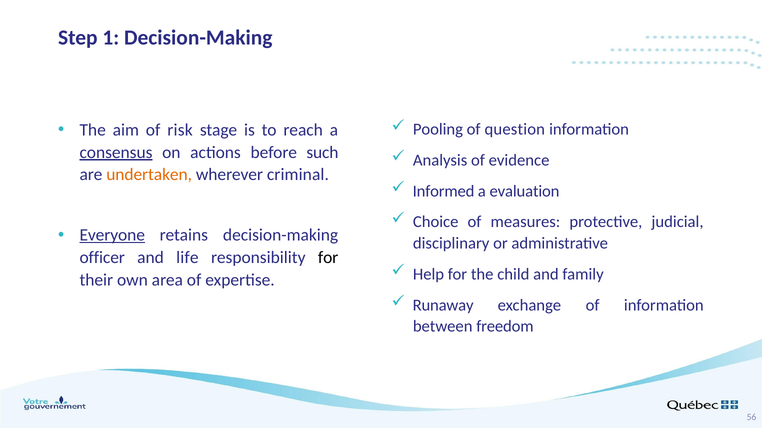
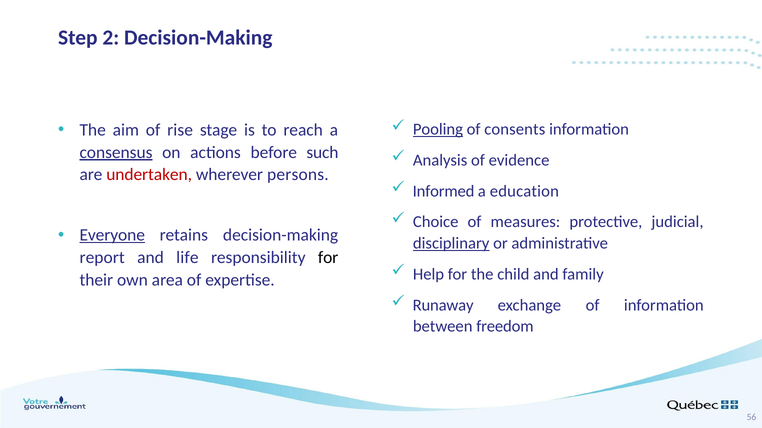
1: 1 -> 2
Pooling underline: none -> present
question: question -> consents
risk: risk -> rise
undertaken colour: orange -> red
criminal: criminal -> persons
evaluation: evaluation -> education
disciplinary underline: none -> present
officer: officer -> report
